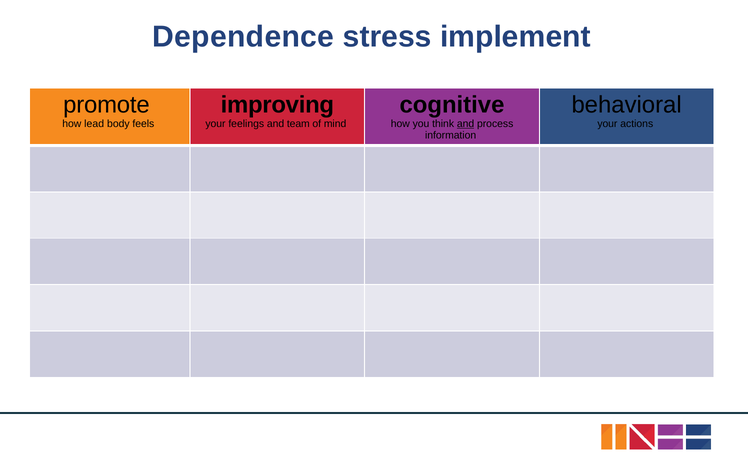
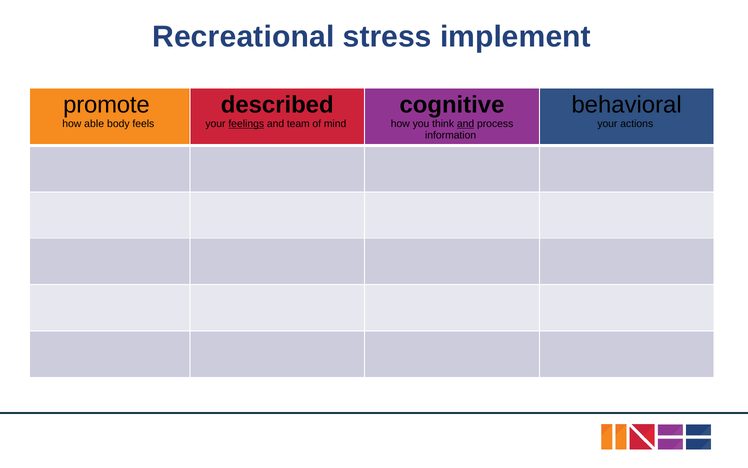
Dependence: Dependence -> Recreational
improving: improving -> described
lead: lead -> able
feelings underline: none -> present
